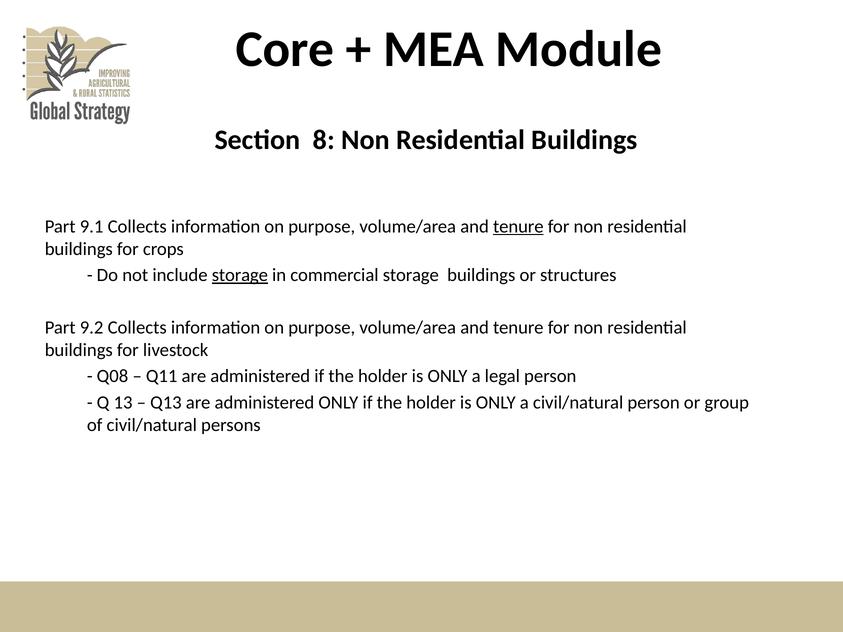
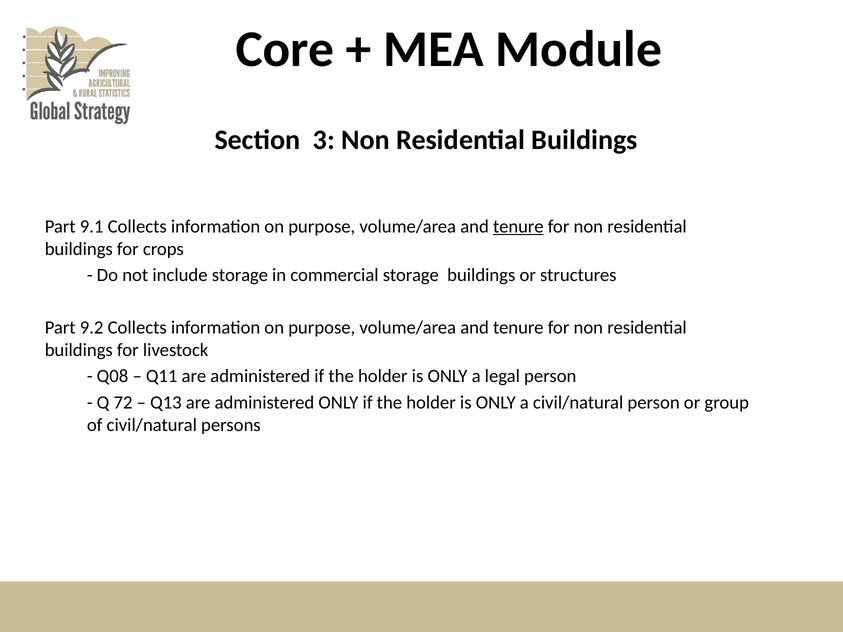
8: 8 -> 3
storage at (240, 275) underline: present -> none
13: 13 -> 72
